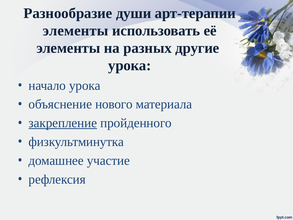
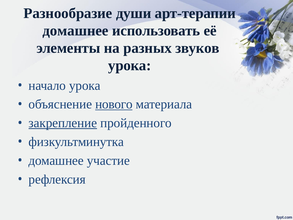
элементы at (75, 31): элементы -> домашнее
другие: другие -> звуков
нового underline: none -> present
